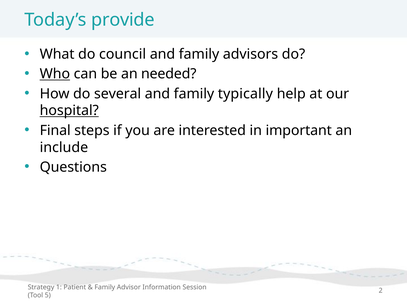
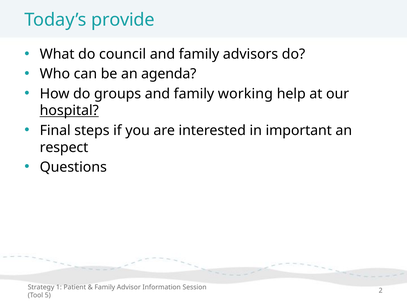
Who underline: present -> none
needed: needed -> agenda
several: several -> groups
typically: typically -> working
include: include -> respect
